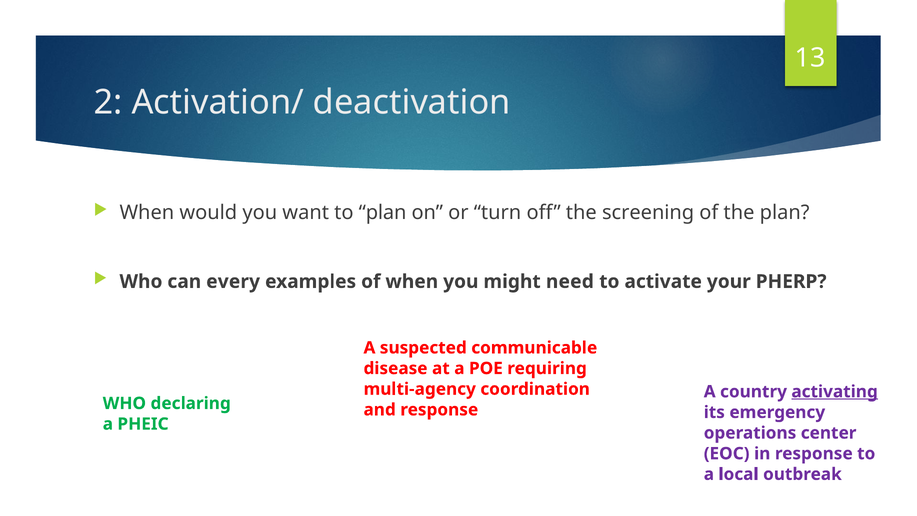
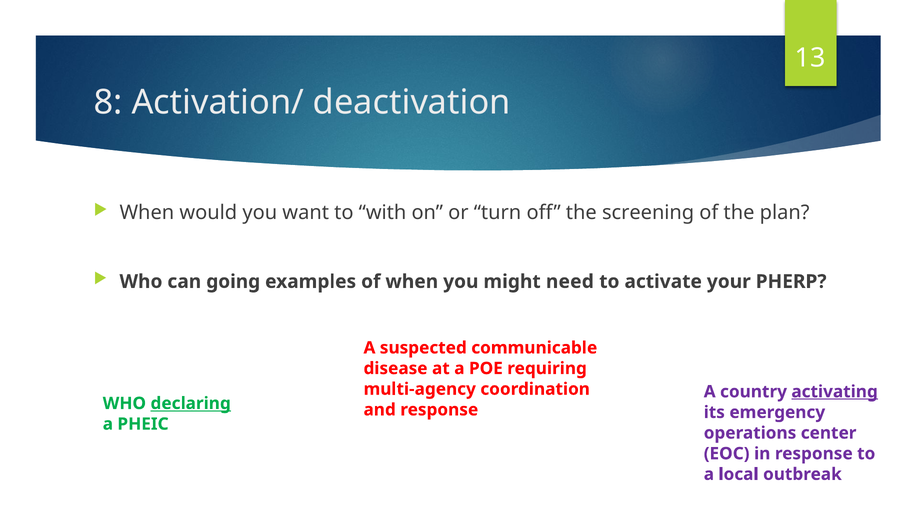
2: 2 -> 8
to plan: plan -> with
every: every -> going
declaring underline: none -> present
